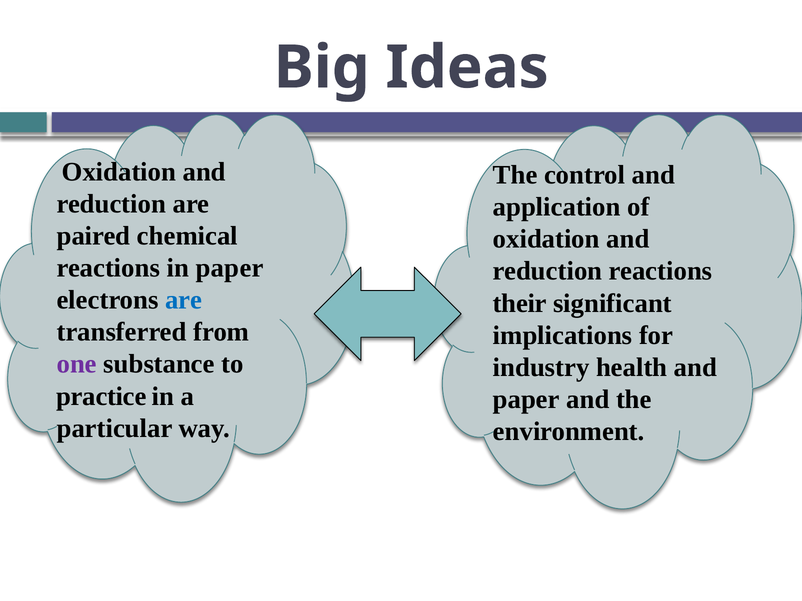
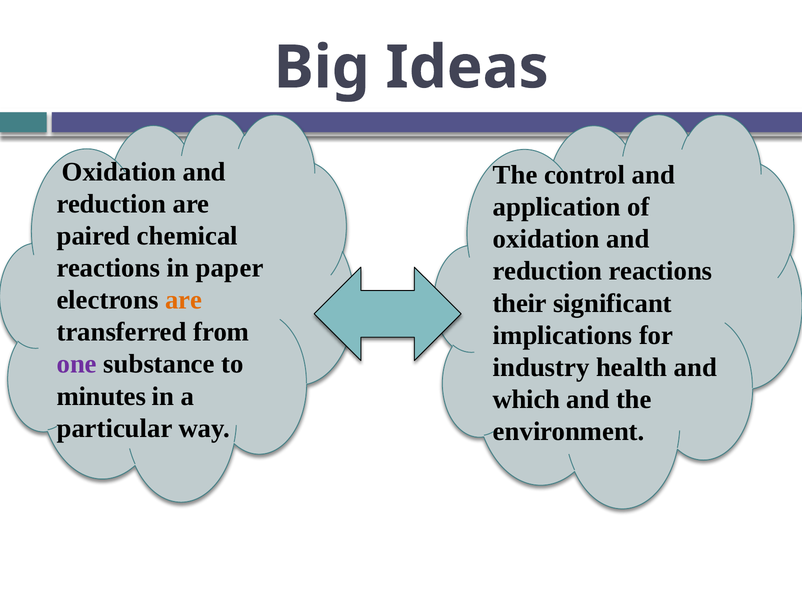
are at (183, 300) colour: blue -> orange
practice: practice -> minutes
paper at (526, 400): paper -> which
